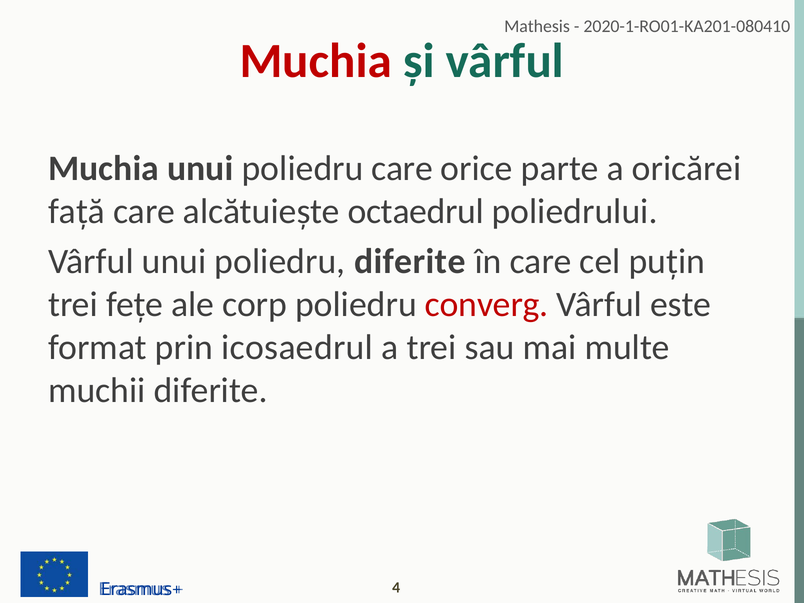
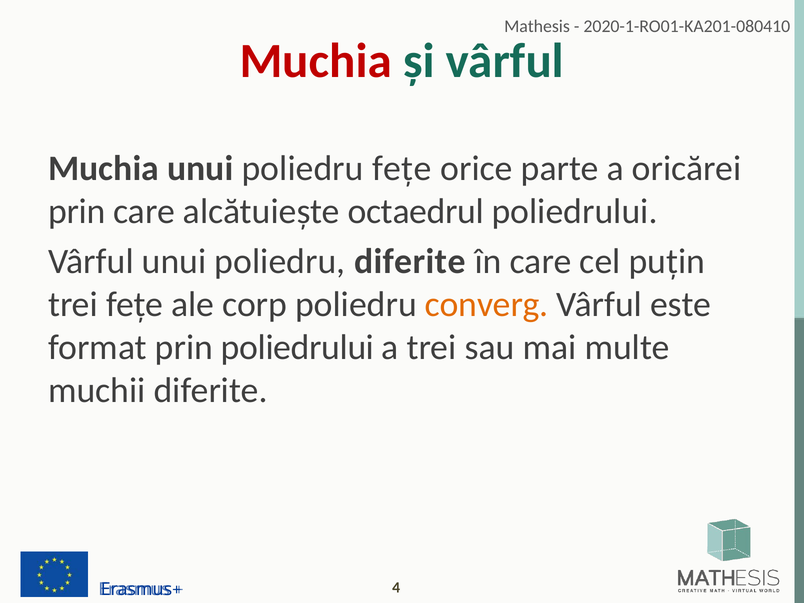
poliedru care: care -> fețe
față at (77, 211): față -> prin
converg colour: red -> orange
prin icosaedrul: icosaedrul -> poliedrului
